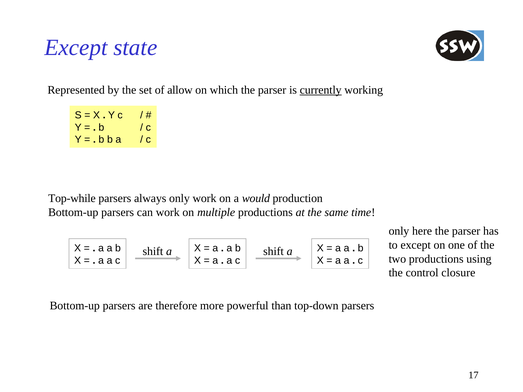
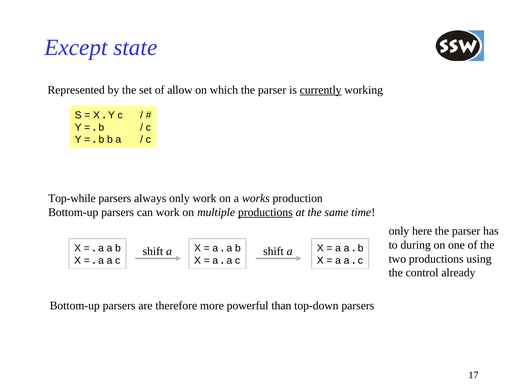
would: would -> works
productions at (265, 212) underline: none -> present
to except: except -> during
closure: closure -> already
